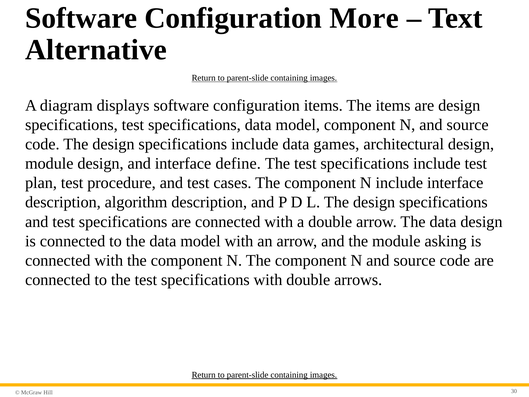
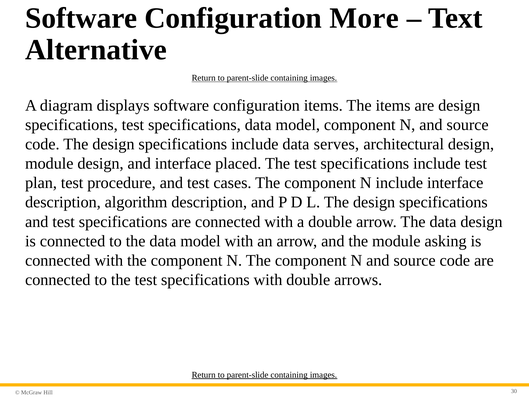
games: games -> serves
define: define -> placed
